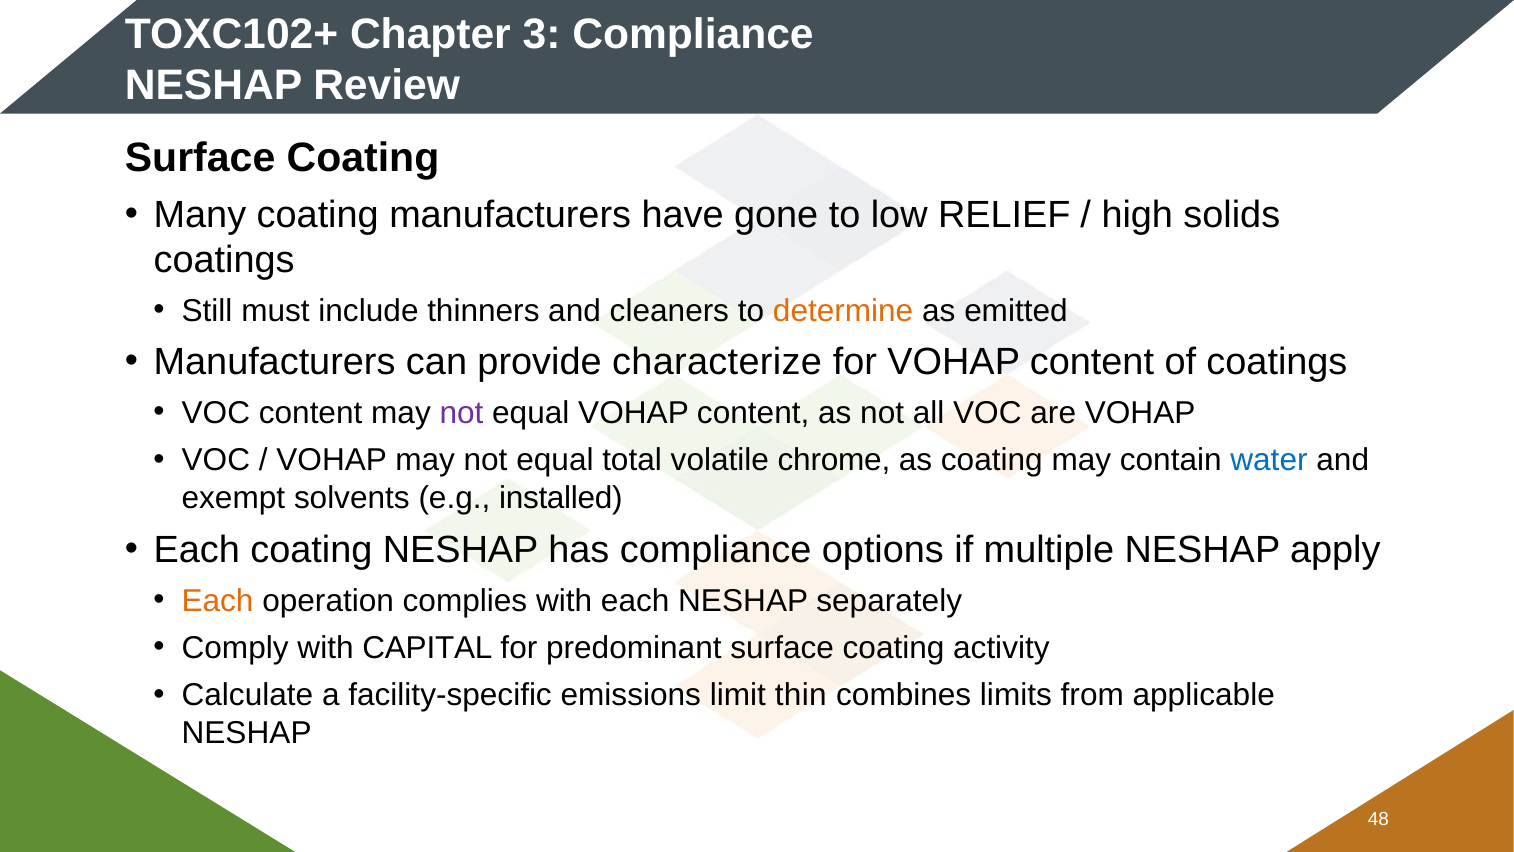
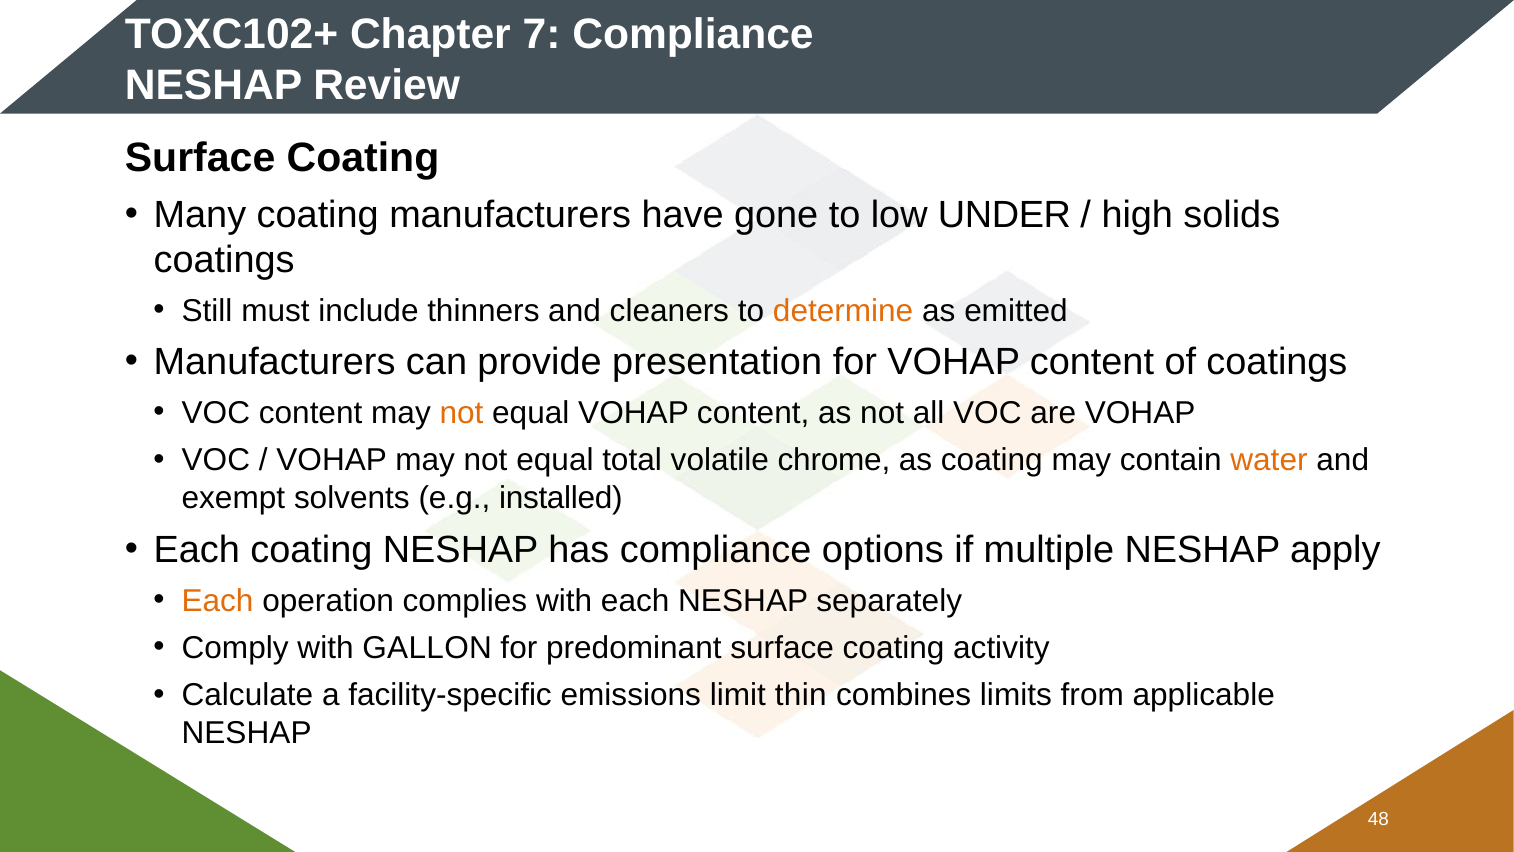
3: 3 -> 7
RELIEF: RELIEF -> UNDER
characterize: characterize -> presentation
not at (462, 413) colour: purple -> orange
water colour: blue -> orange
CAPITAL: CAPITAL -> GALLON
